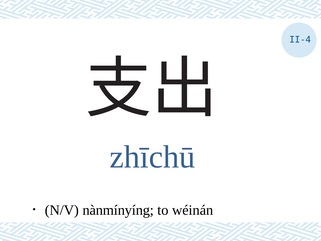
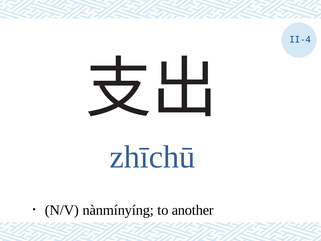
wéinán: wéinán -> another
